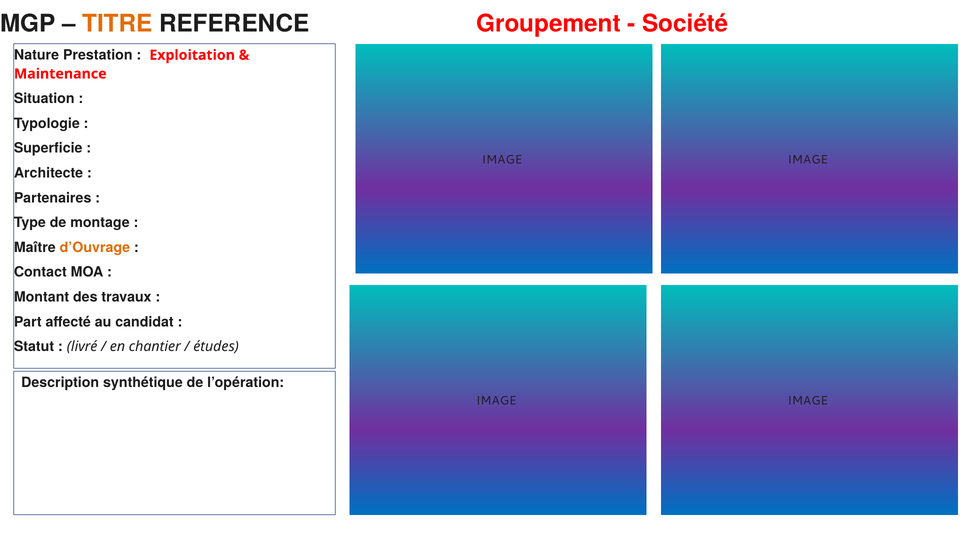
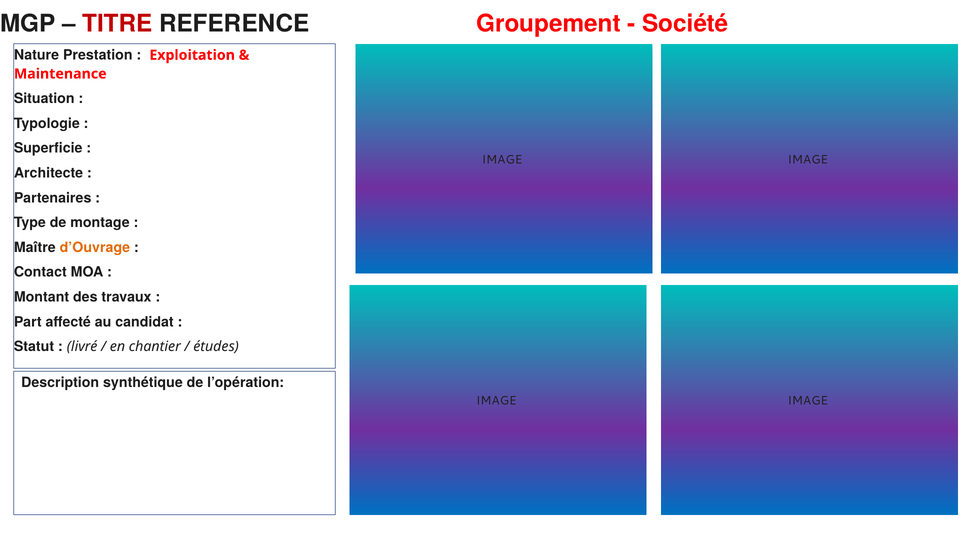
TITRE colour: orange -> red
